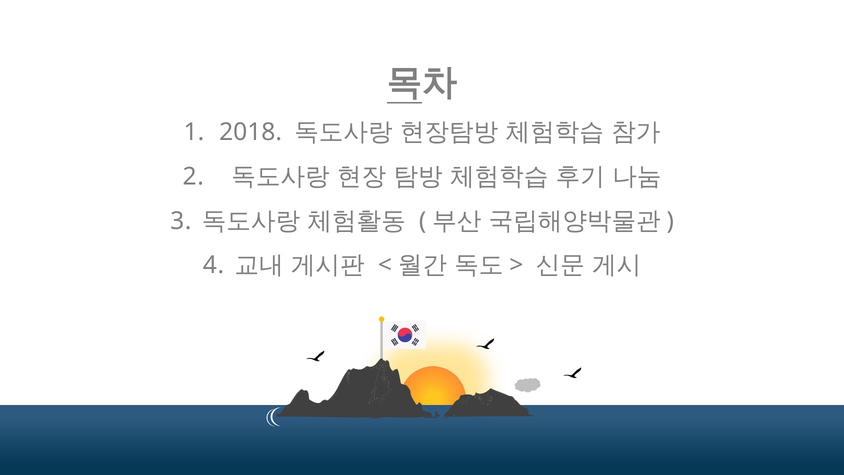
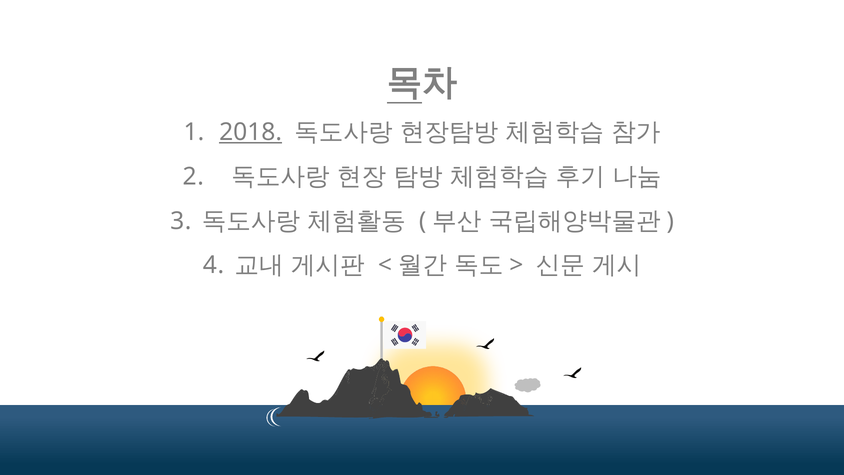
2018 underline: none -> present
